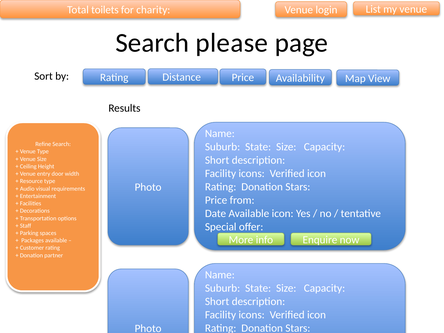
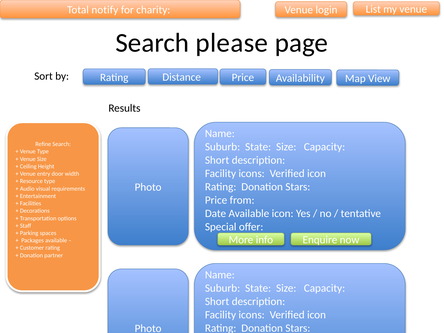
toilets: toilets -> notify
